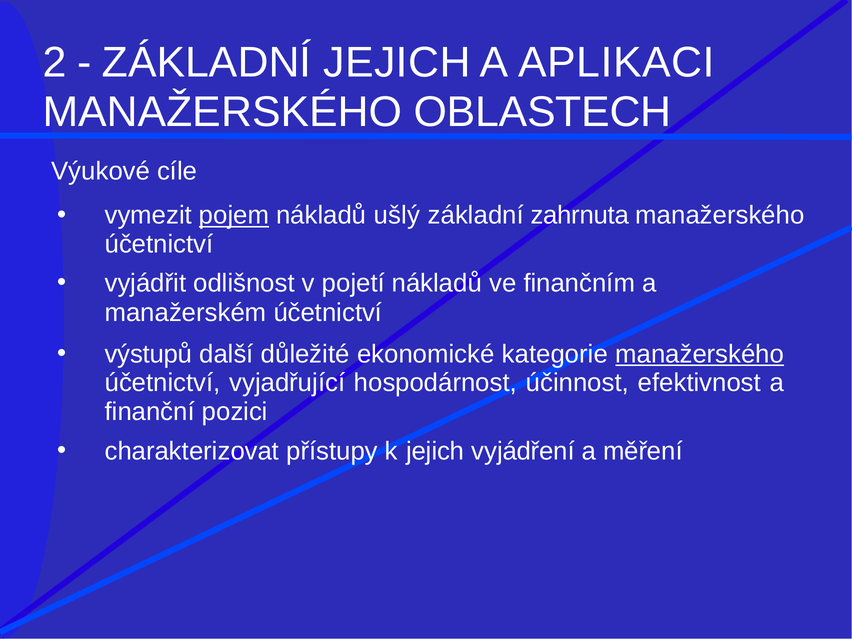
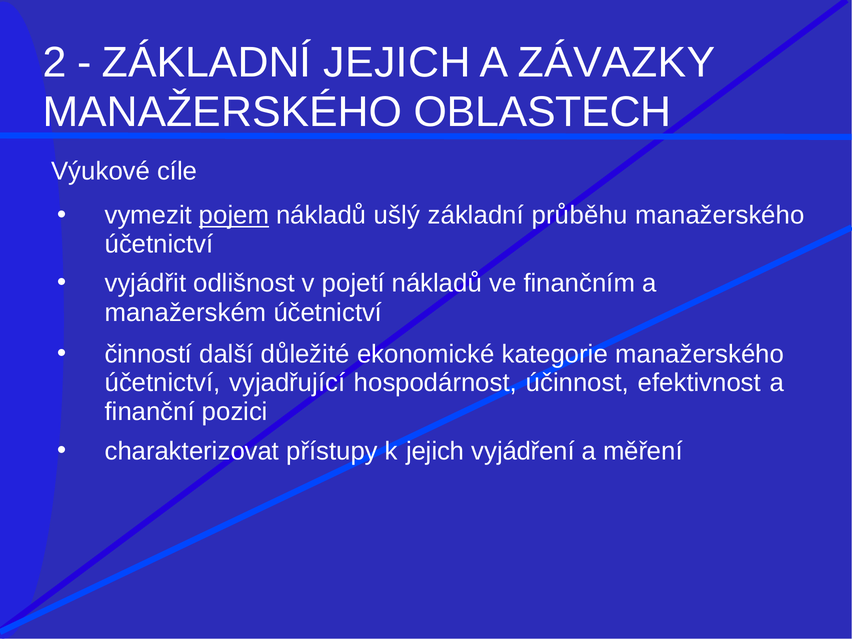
APLIKACI: APLIKACI -> ZÁVAZKY
zahrnuta: zahrnuta -> průběhu
výstupů: výstupů -> činností
manažerského at (700, 354) underline: present -> none
